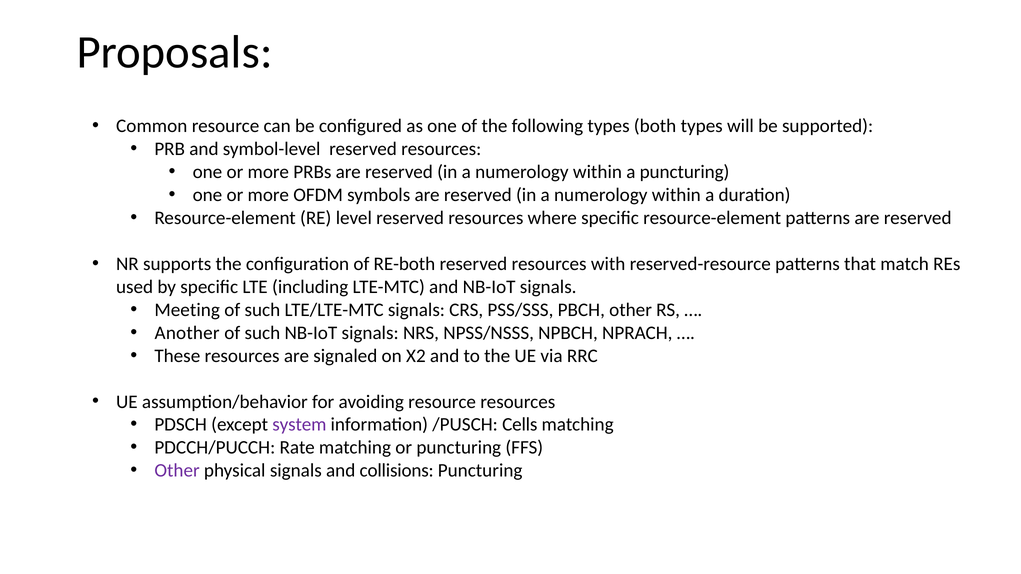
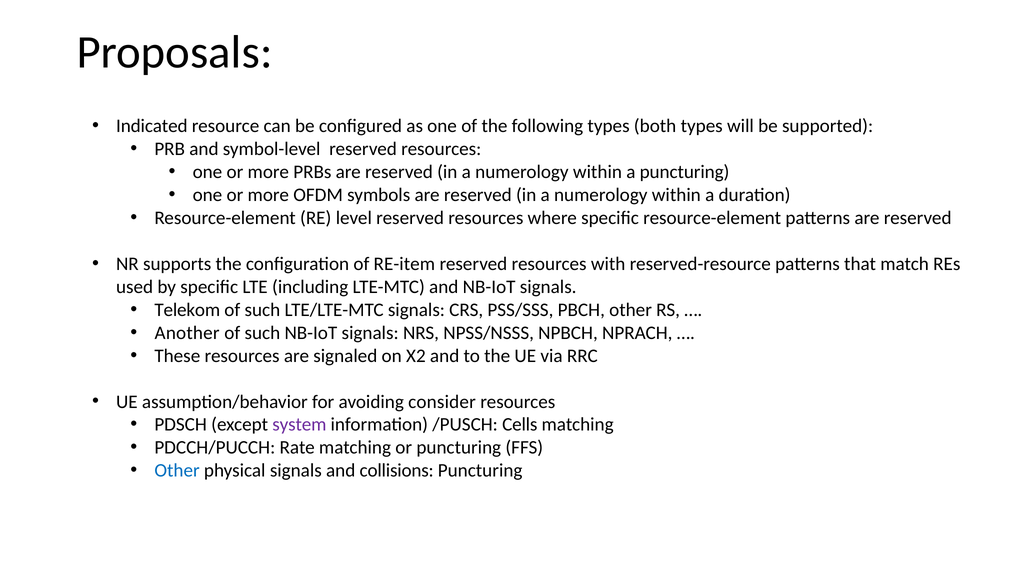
Common: Common -> Indicated
RE-both: RE-both -> RE-item
Meeting: Meeting -> Telekom
avoiding resource: resource -> consider
Other at (177, 471) colour: purple -> blue
